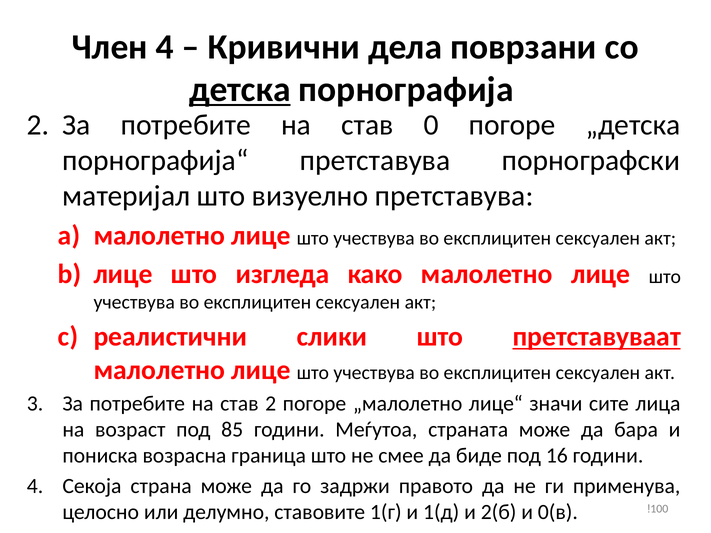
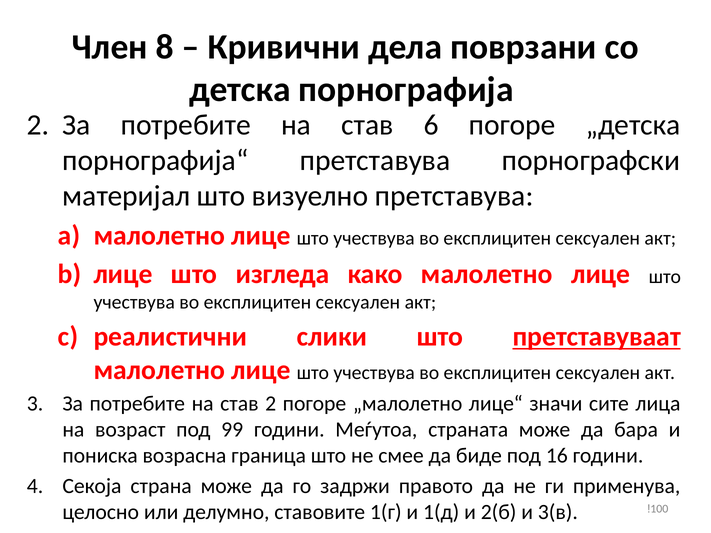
Член 4: 4 -> 8
детска underline: present -> none
0: 0 -> 6
85: 85 -> 99
0(в: 0(в -> 3(в
